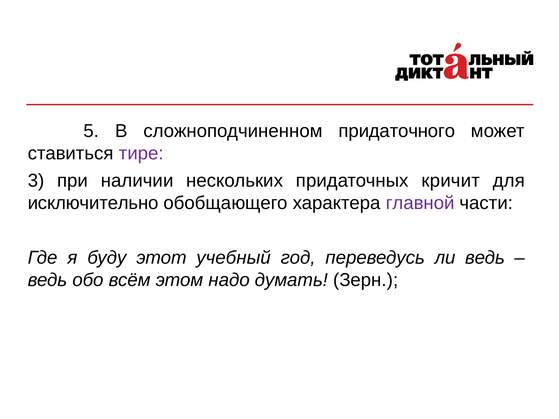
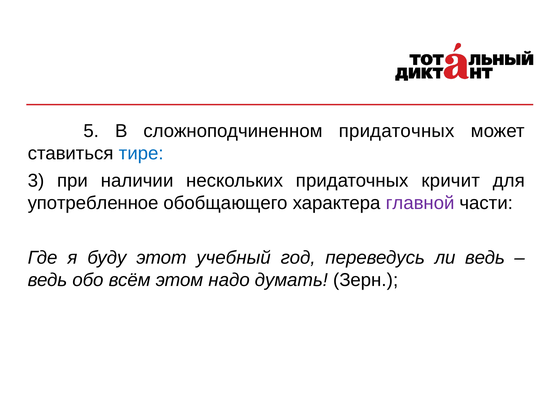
сложноподчиненном придаточного: придаточного -> придаточных
тире colour: purple -> blue
исключительно: исключительно -> употребленное
